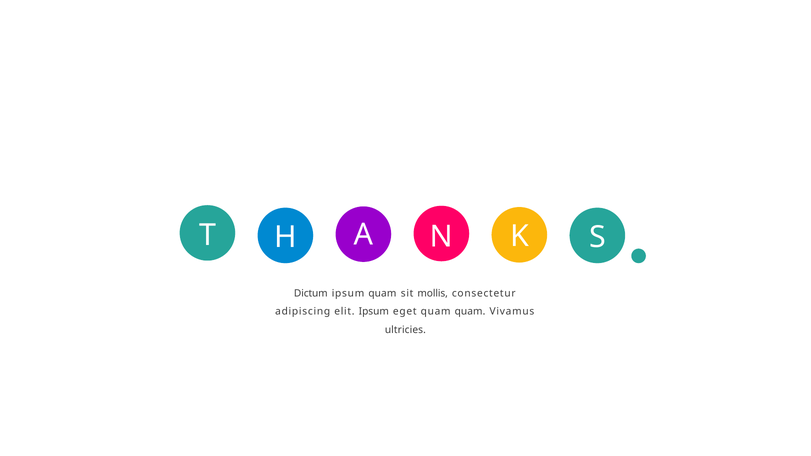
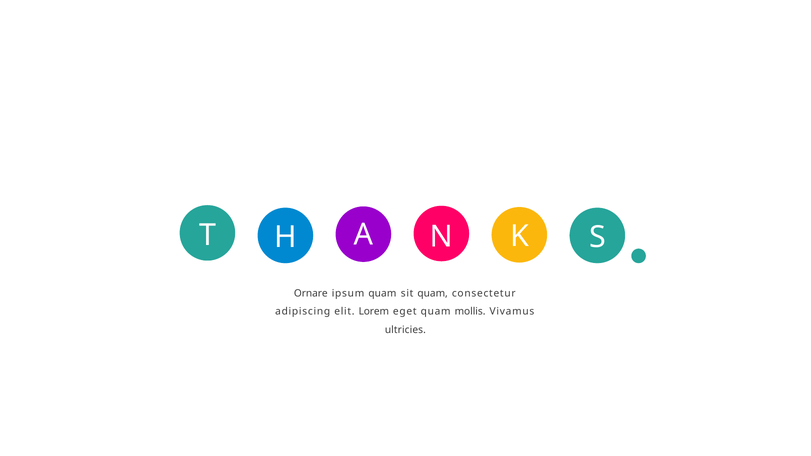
Dictum: Dictum -> Ornare
sit mollis: mollis -> quam
elit Ipsum: Ipsum -> Lorem
quam quam: quam -> mollis
